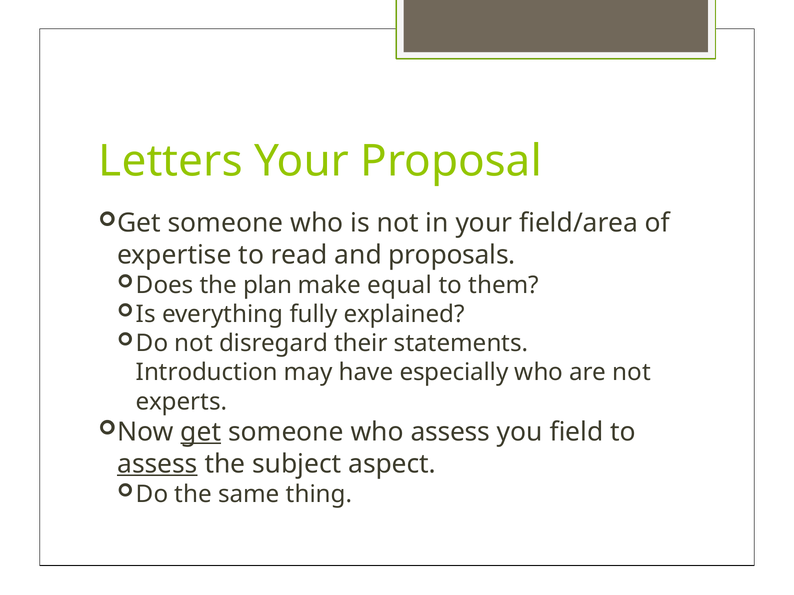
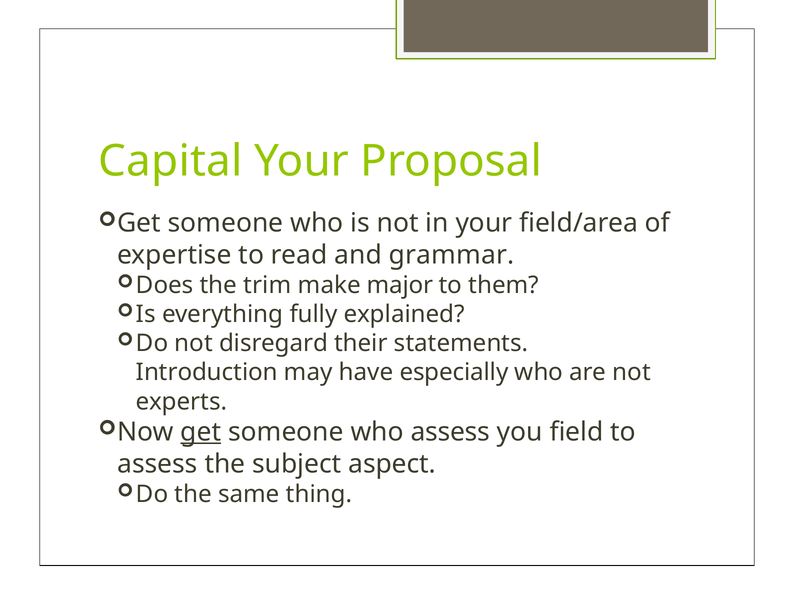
Letters: Letters -> Capital
proposals: proposals -> grammar
plan: plan -> trim
equal: equal -> major
assess at (157, 464) underline: present -> none
